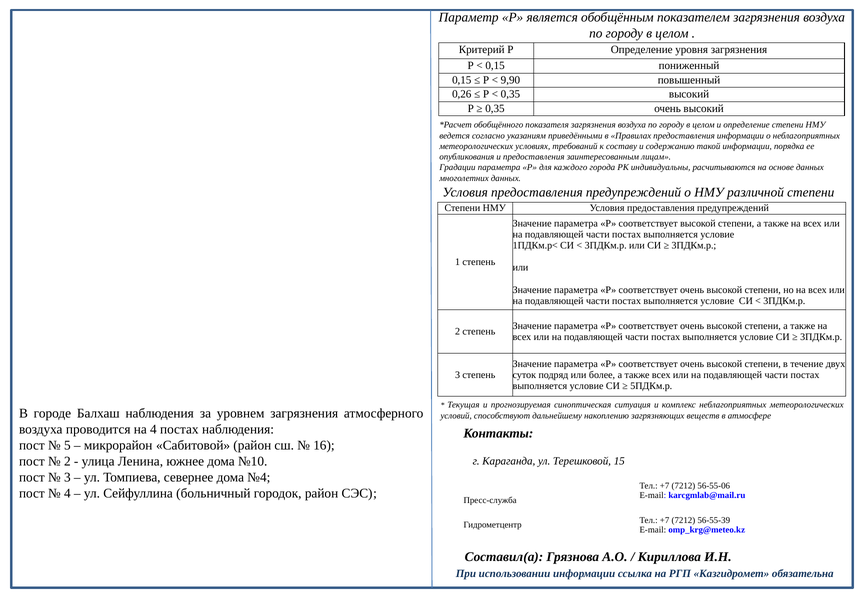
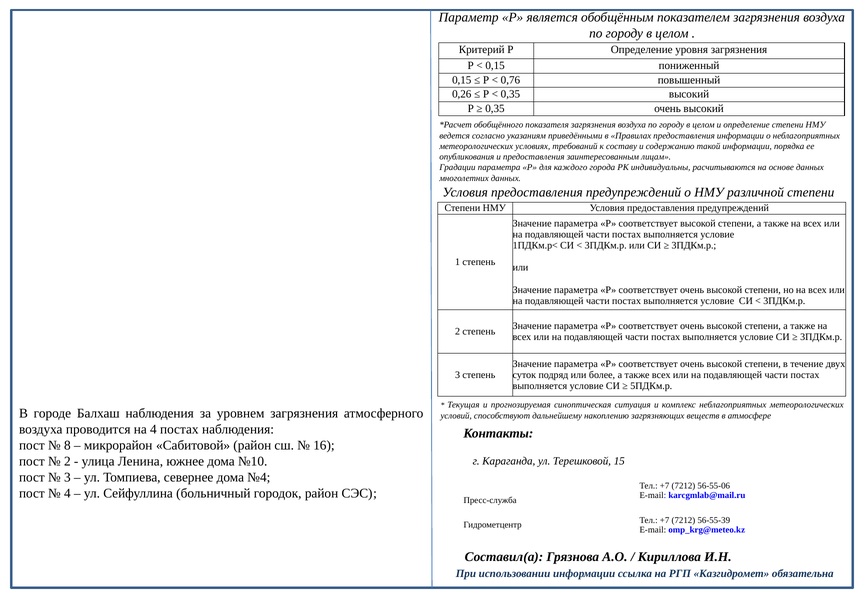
9,90: 9,90 -> 0,76
5: 5 -> 8
